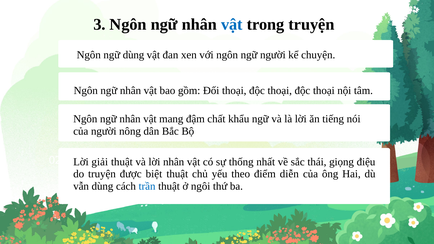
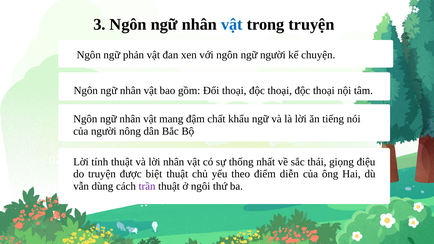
ngữ dùng: dùng -> phản
giải: giải -> tính
trần colour: blue -> purple
